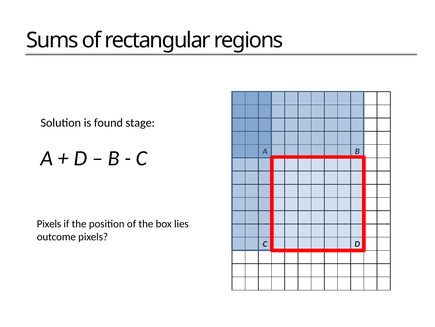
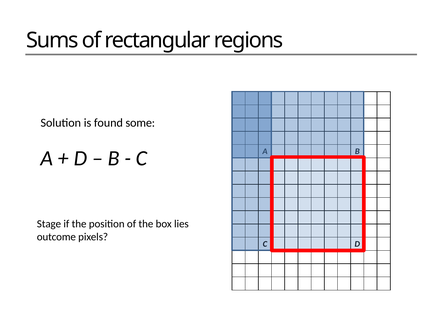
stage: stage -> some
Pixels at (49, 223): Pixels -> Stage
